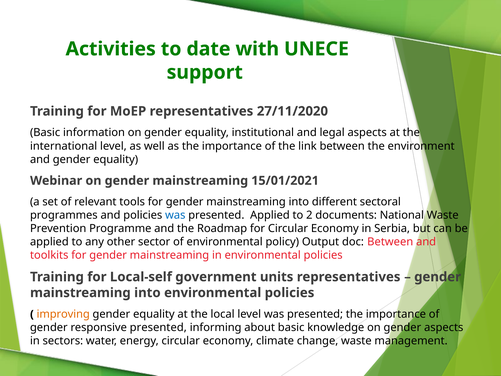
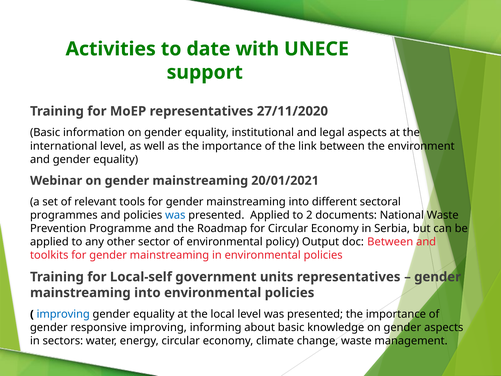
15/01/2021: 15/01/2021 -> 20/01/2021
improving at (63, 314) colour: orange -> blue
responsive presented: presented -> improving
